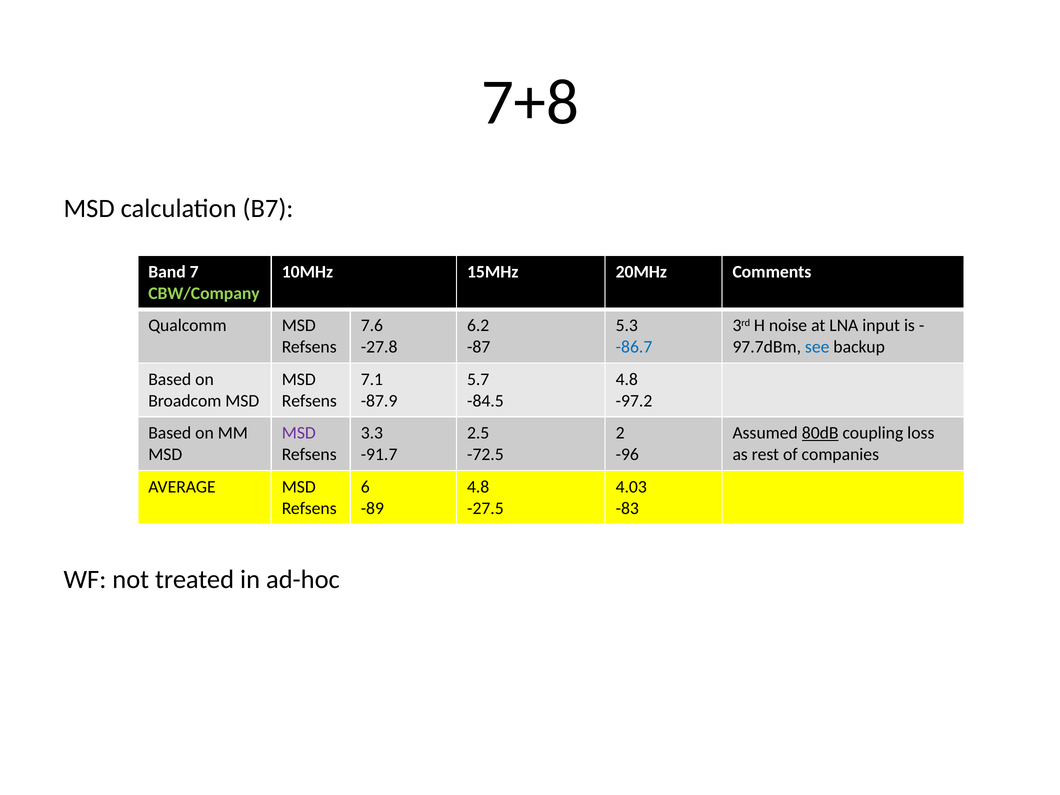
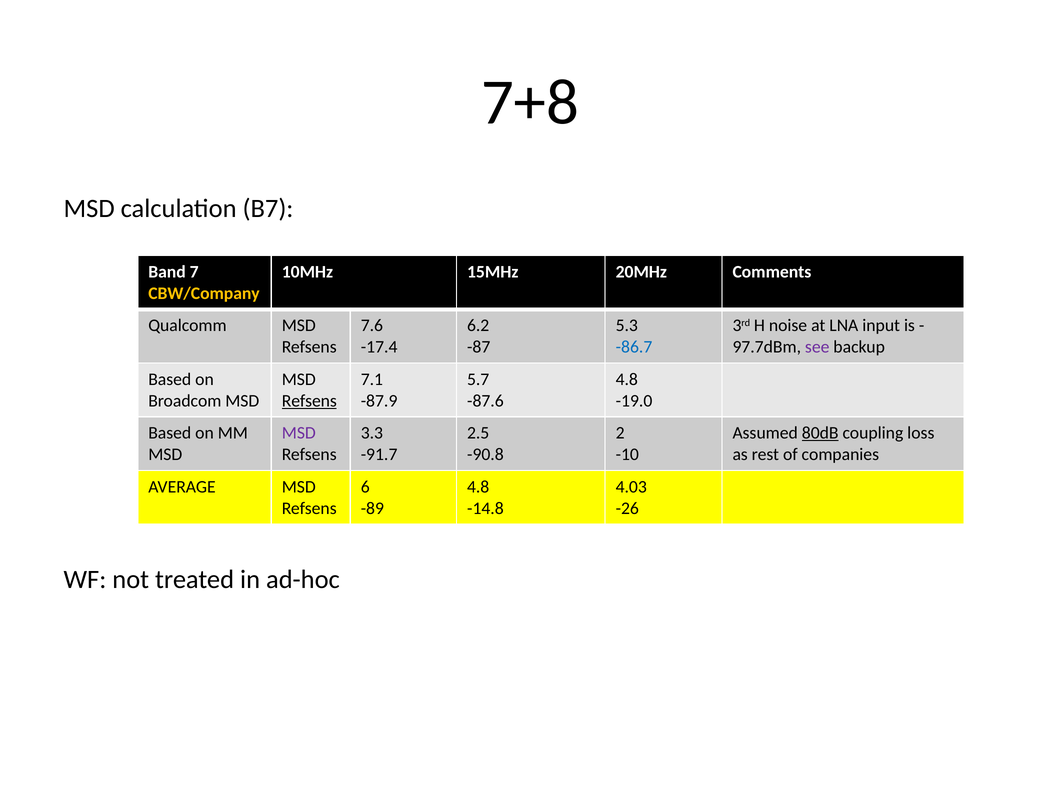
CBW/Company colour: light green -> yellow
-27.8: -27.8 -> -17.4
see colour: blue -> purple
Refsens at (309, 401) underline: none -> present
-84.5: -84.5 -> -87.6
-97.2: -97.2 -> -19.0
-72.5: -72.5 -> -90.8
-96: -96 -> -10
-27.5: -27.5 -> -14.8
-83: -83 -> -26
